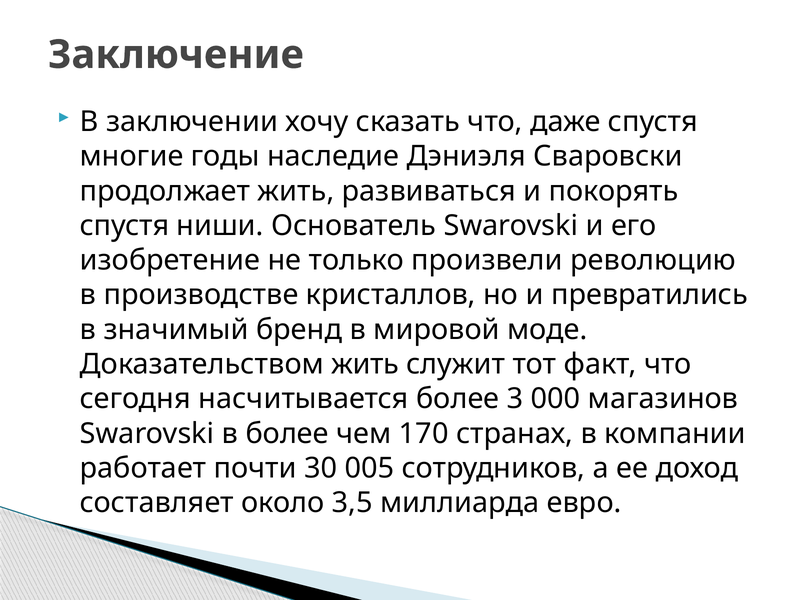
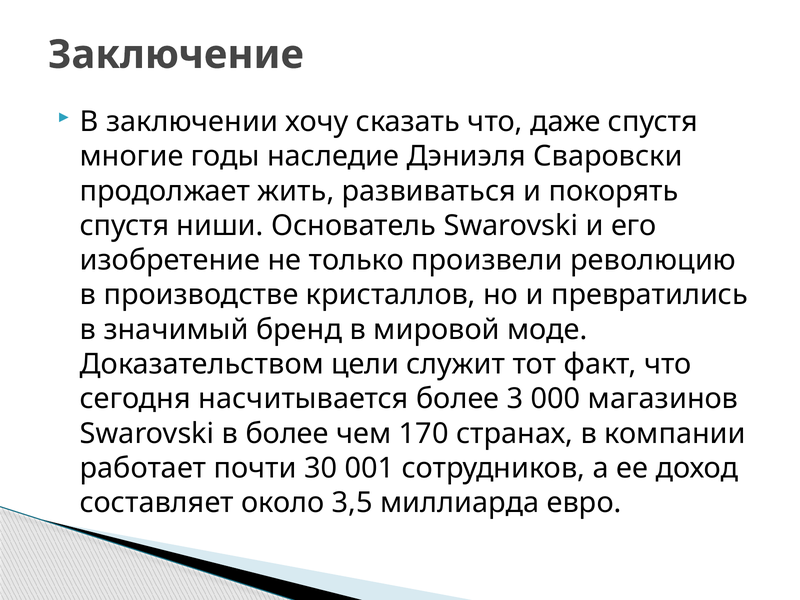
Доказательством жить: жить -> цели
005: 005 -> 001
